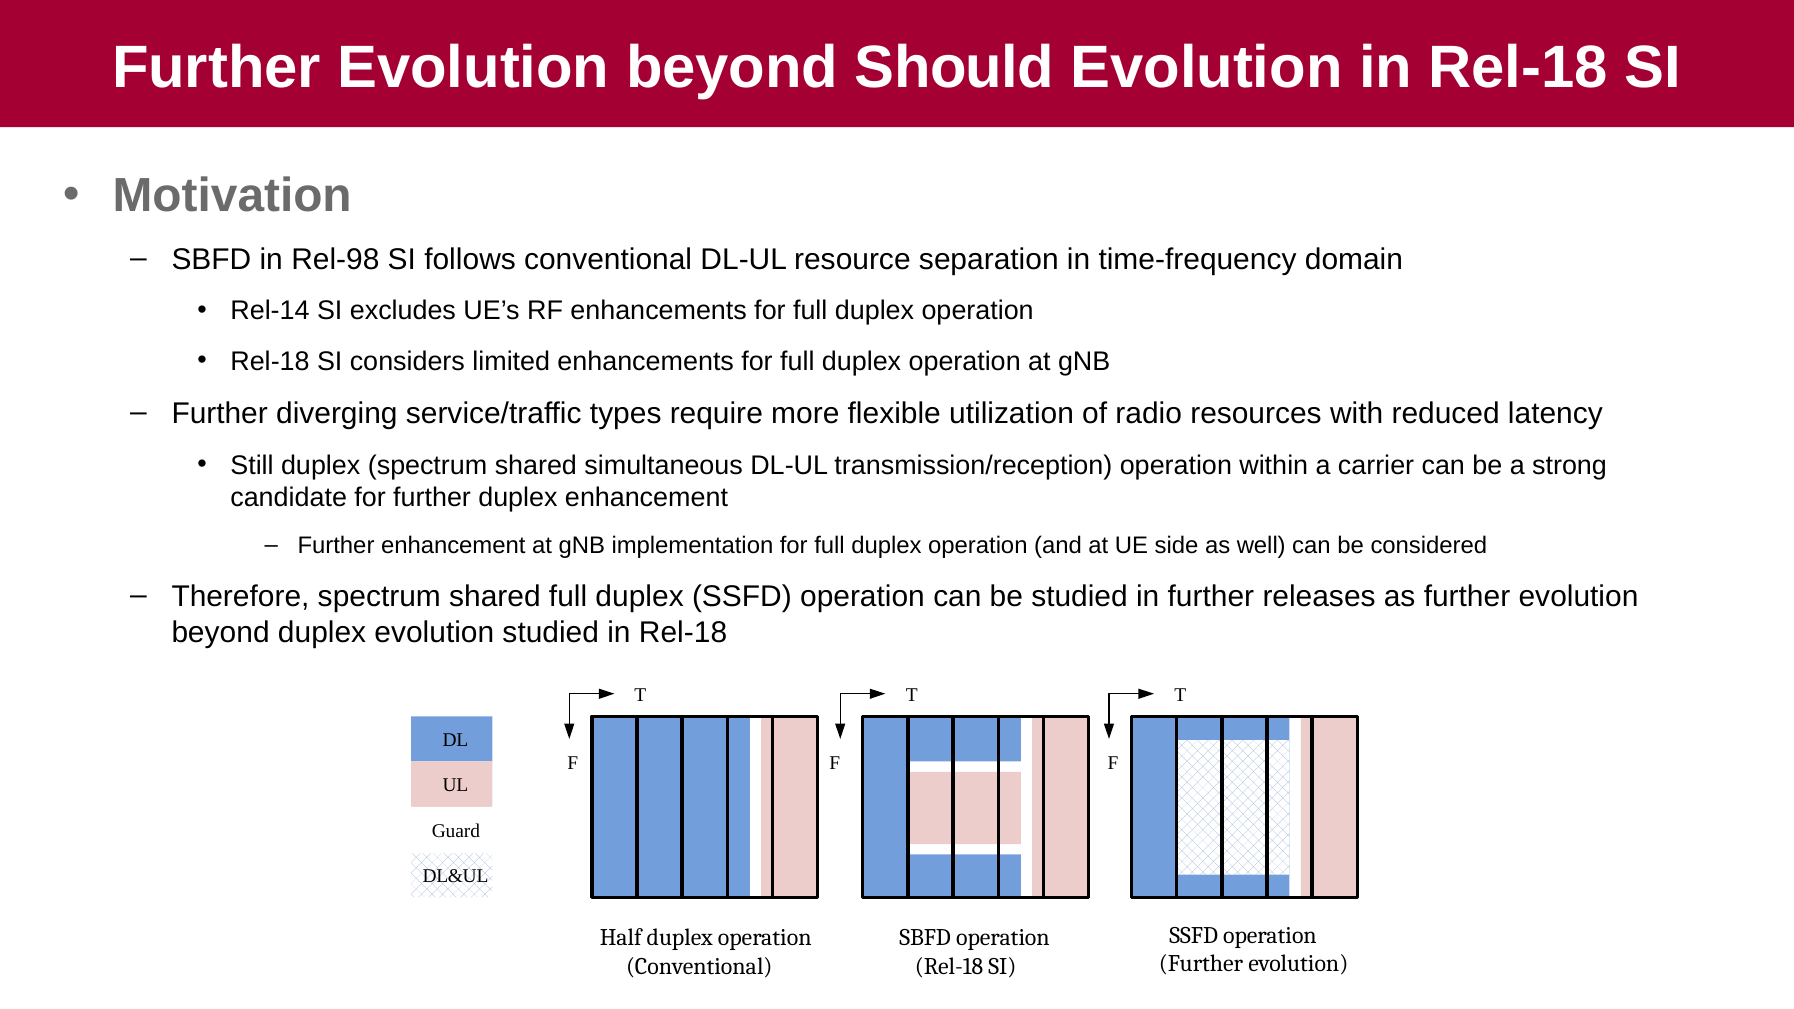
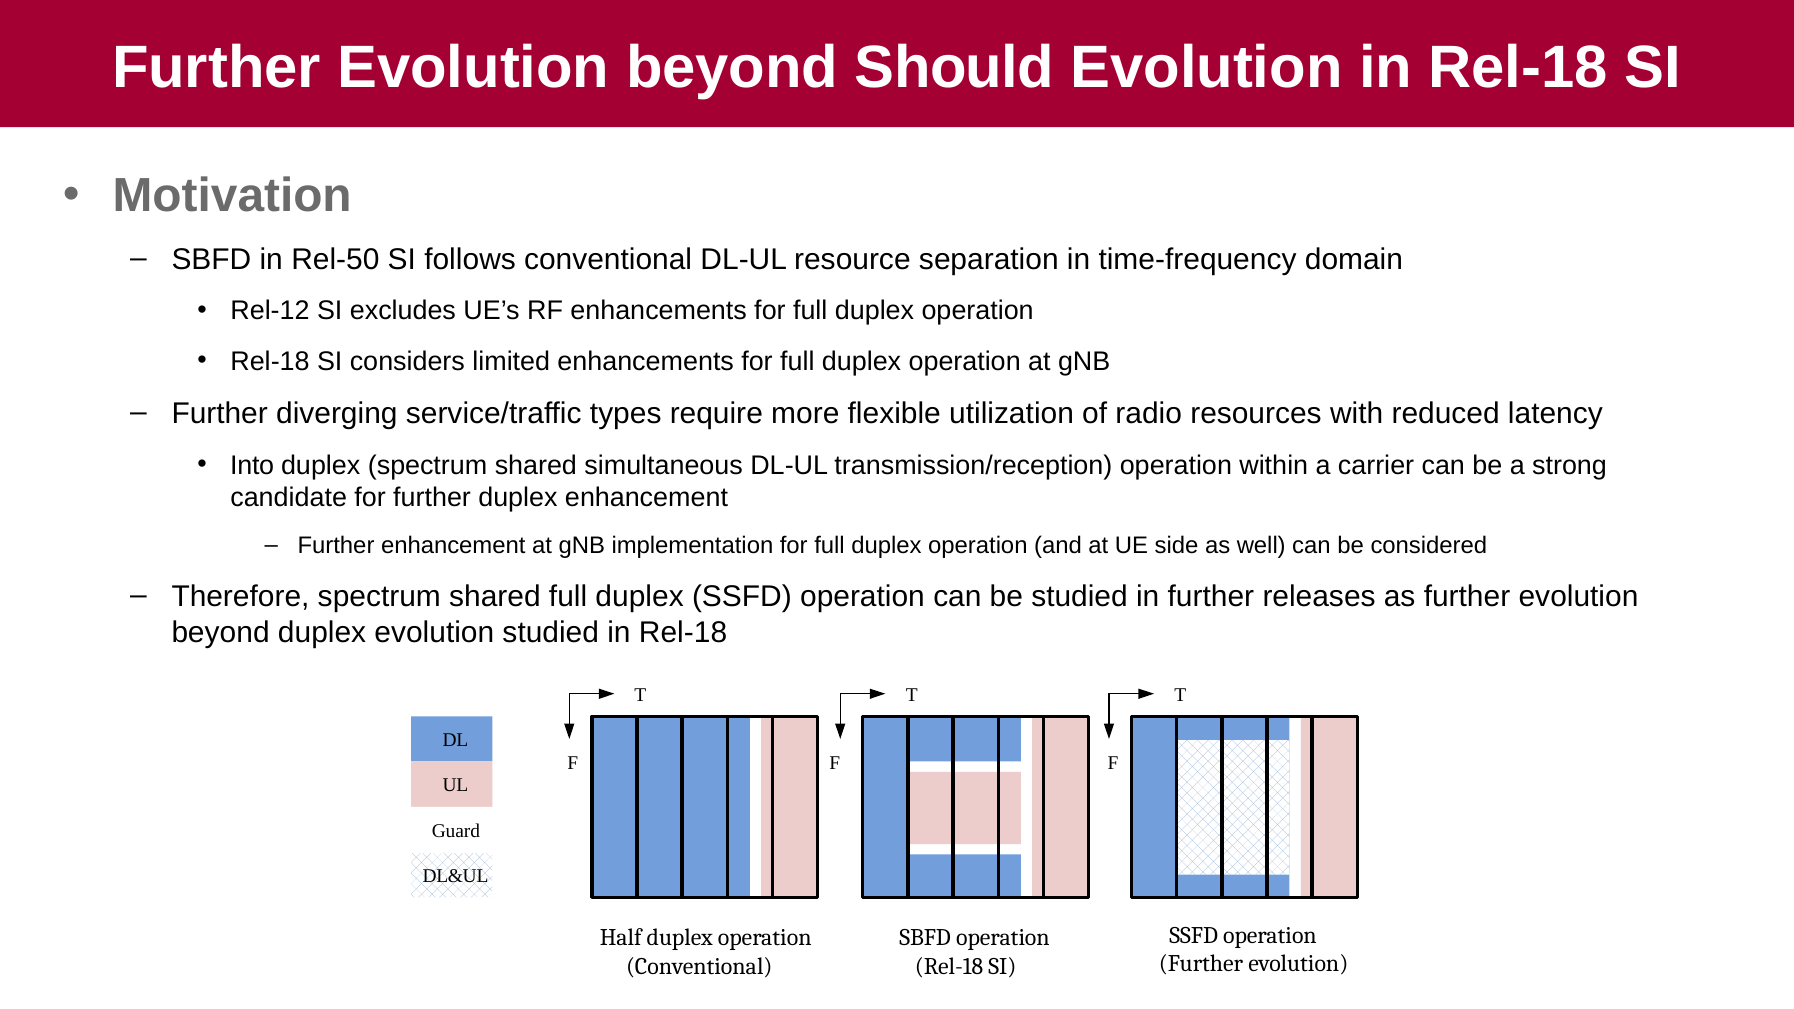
Rel-98: Rel-98 -> Rel-50
Rel-14: Rel-14 -> Rel-12
Still: Still -> Into
